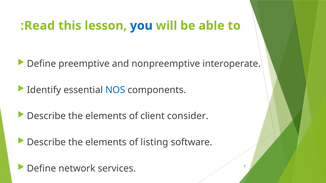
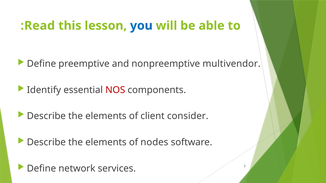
interoperate: interoperate -> multivendor
NOS colour: blue -> red
listing: listing -> nodes
